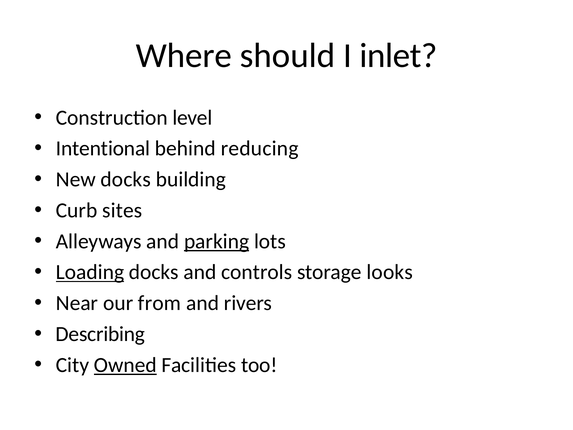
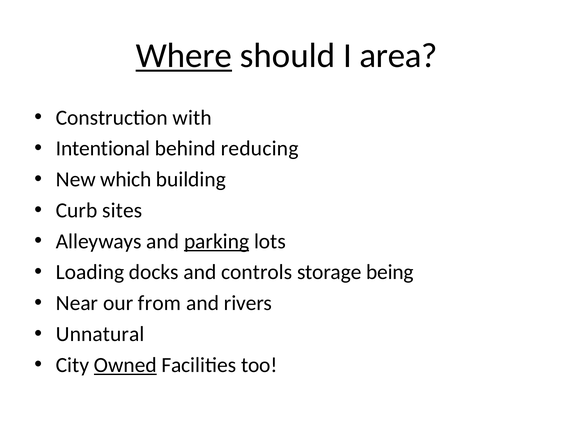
Where underline: none -> present
inlet: inlet -> area
level: level -> with
New docks: docks -> which
Loading underline: present -> none
looks: looks -> being
Describing: Describing -> Unnatural
